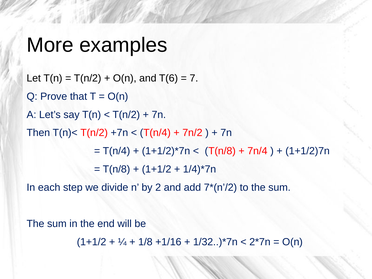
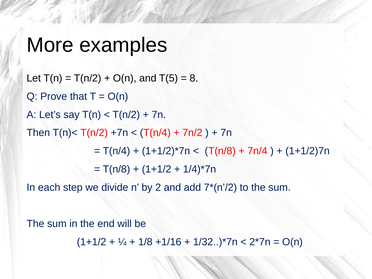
T(6: T(6 -> T(5
7: 7 -> 8
